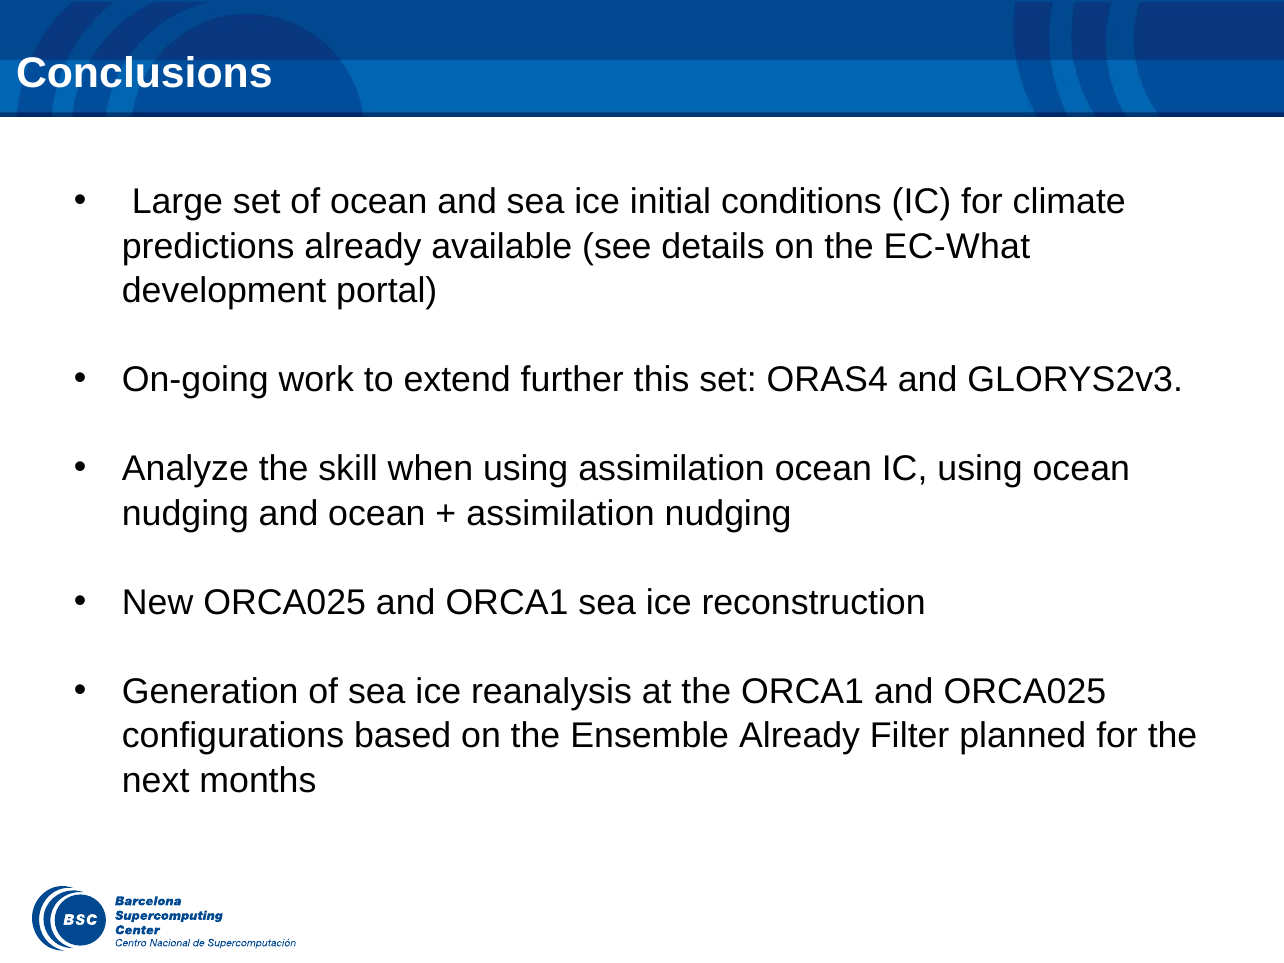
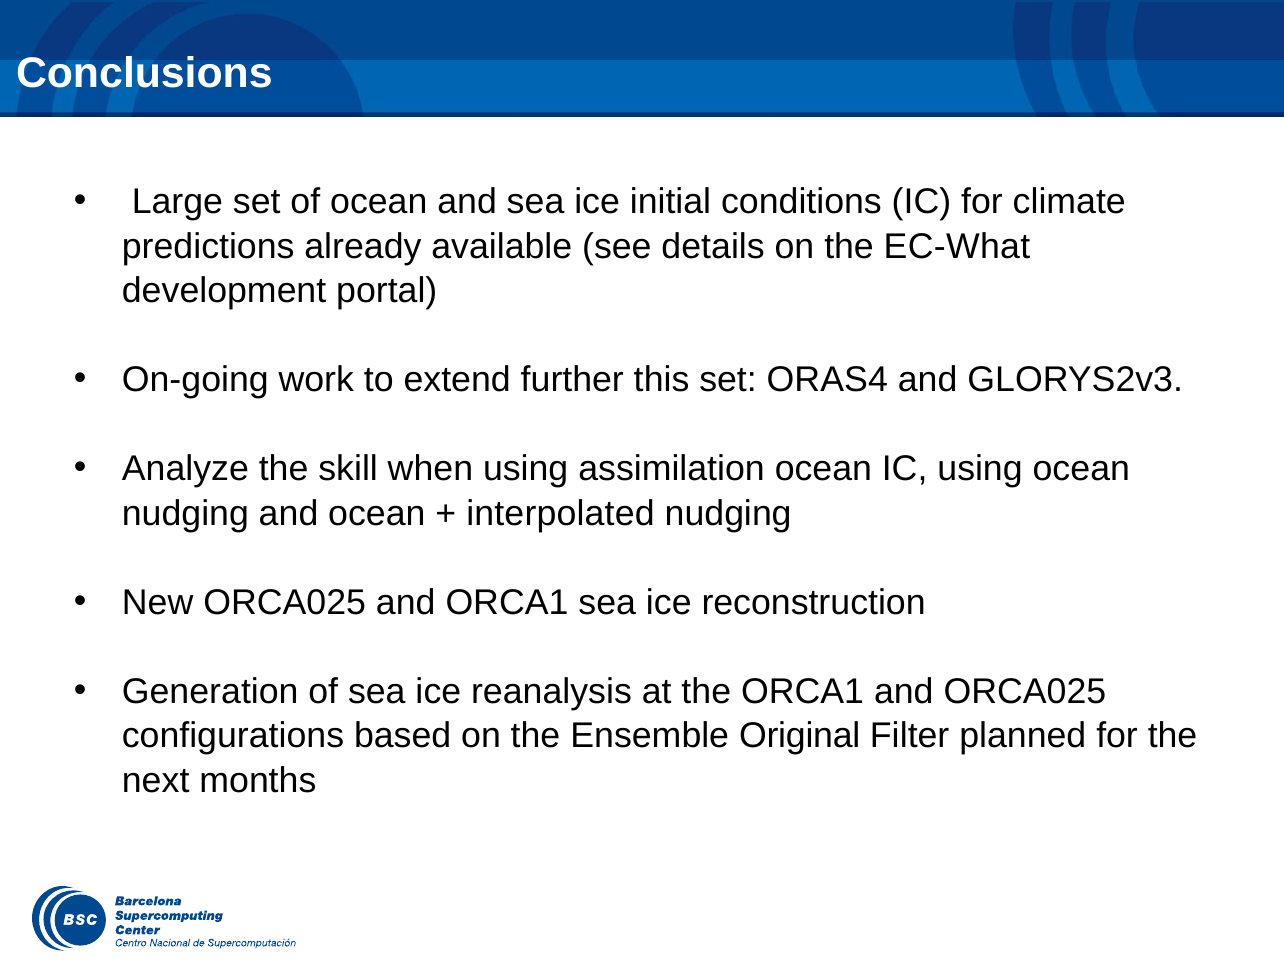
assimilation at (560, 513): assimilation -> interpolated
Ensemble Already: Already -> Original
